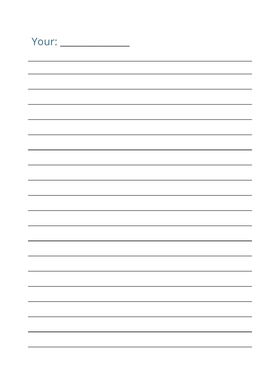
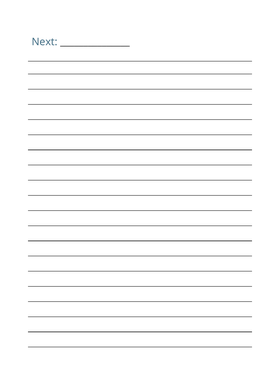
Your: Your -> Next
